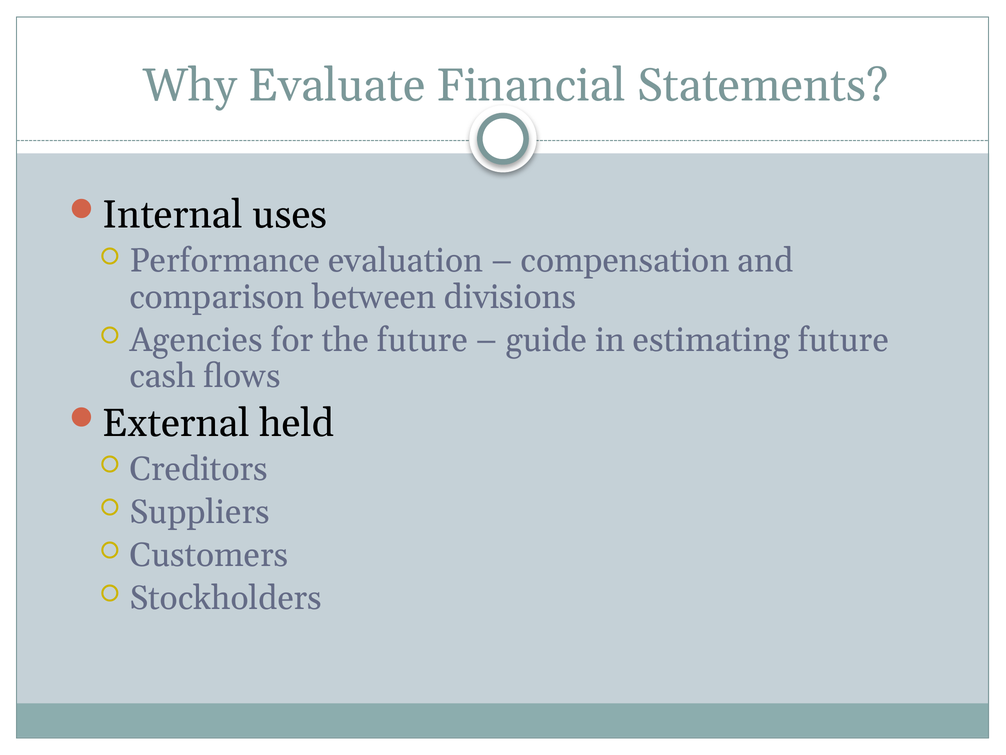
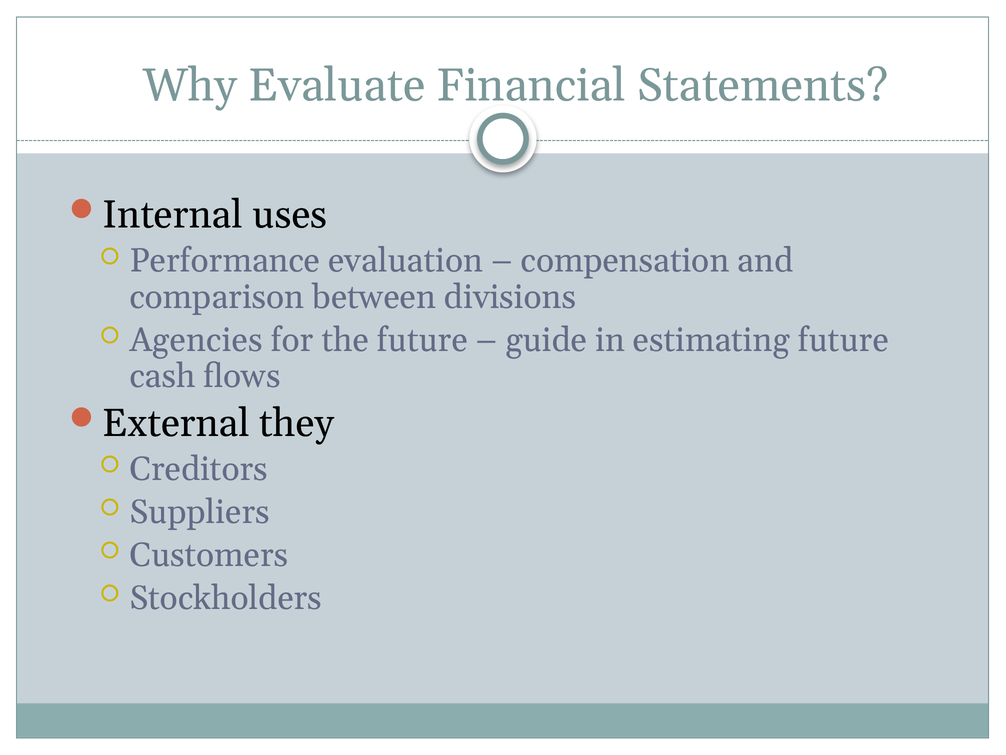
held: held -> they
